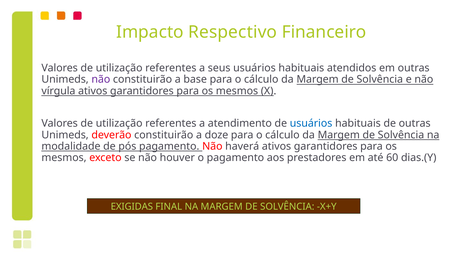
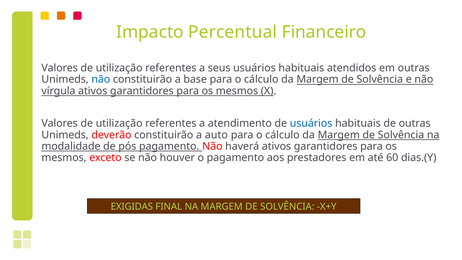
Respectivo: Respectivo -> Percentual
não at (101, 79) colour: purple -> blue
doze: doze -> auto
